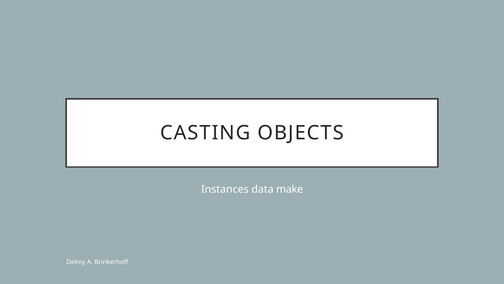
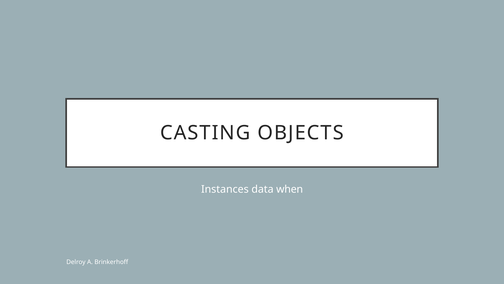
make: make -> when
